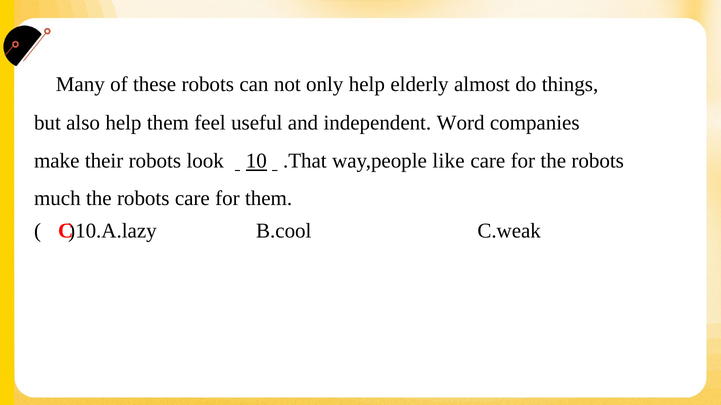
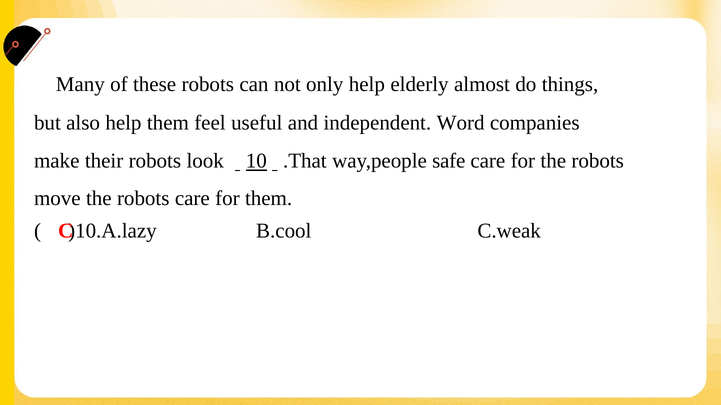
like: like -> safe
much: much -> move
